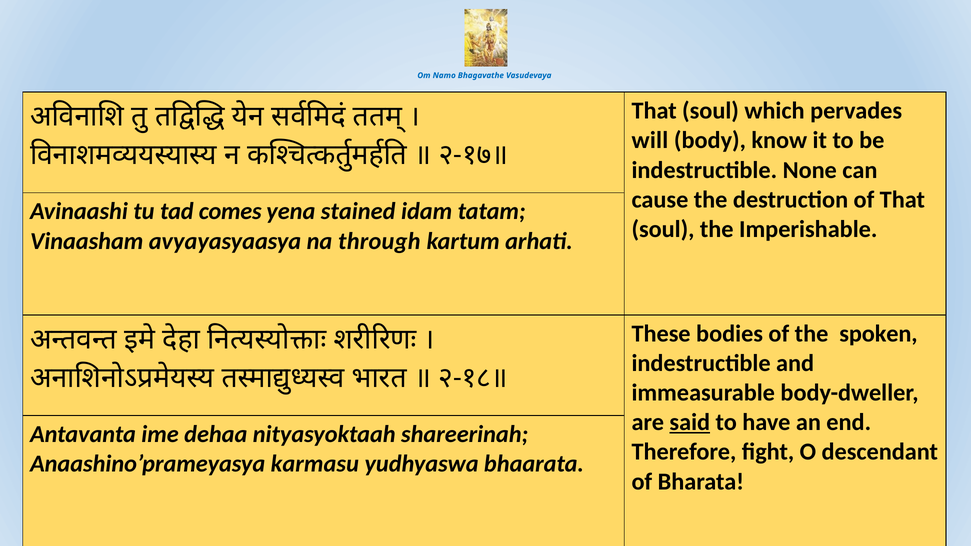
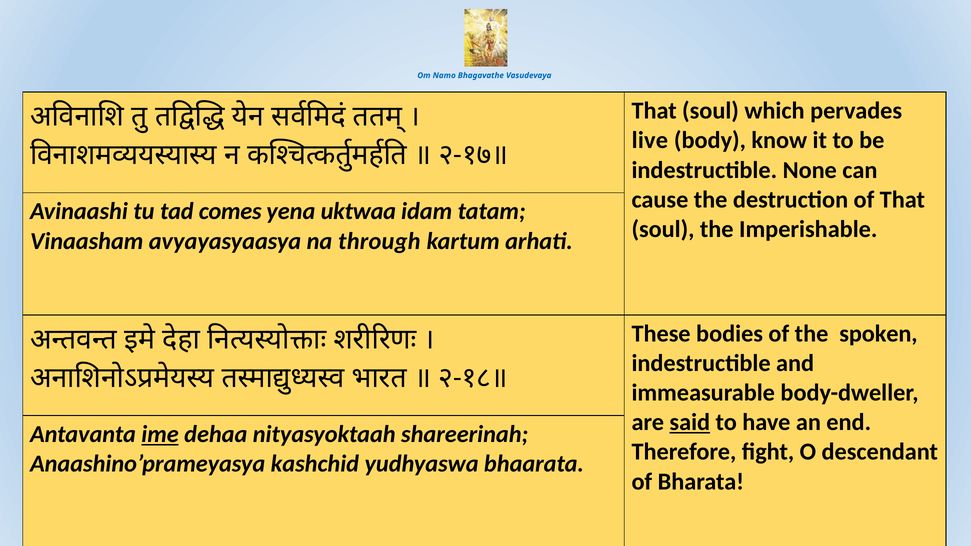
will: will -> live
stained: stained -> uktwaa
ime underline: none -> present
karmasu: karmasu -> kashchid
